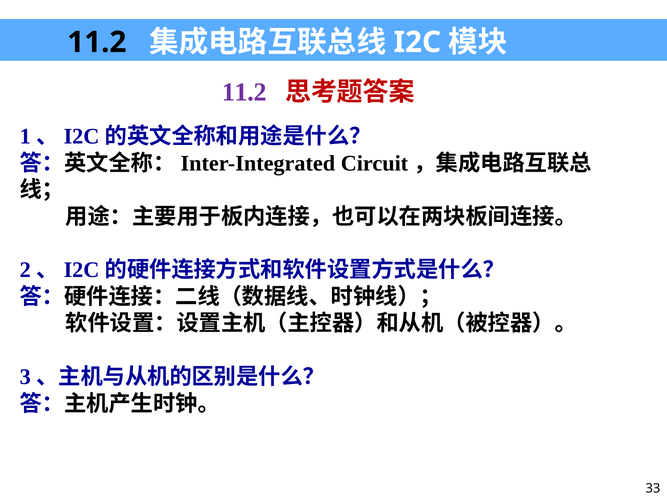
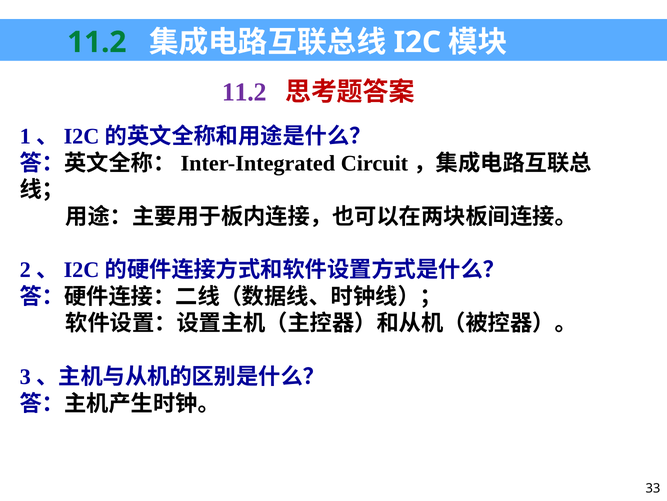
11.2 at (97, 42) colour: black -> green
